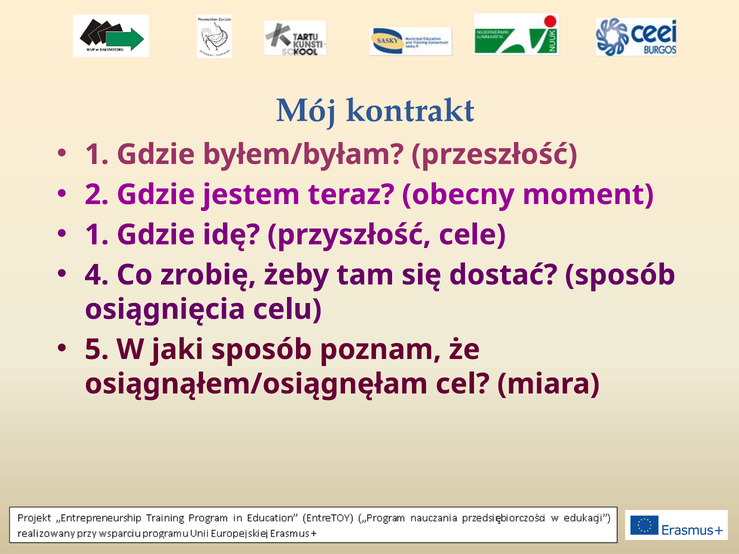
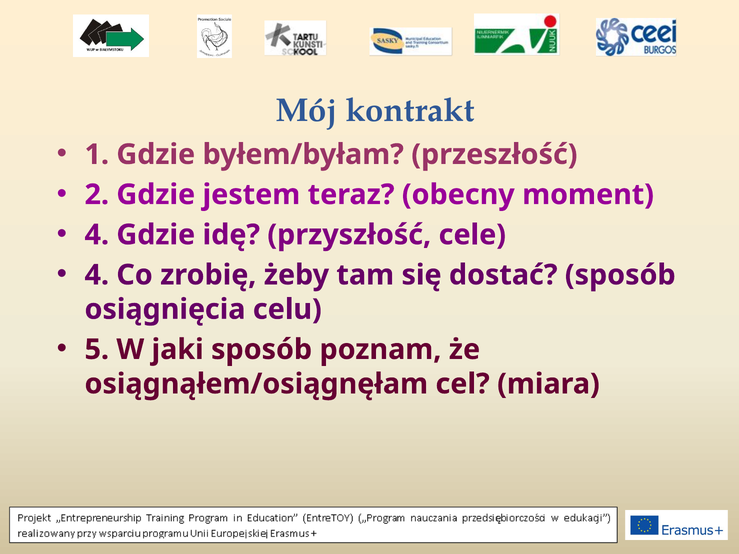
1 at (97, 235): 1 -> 4
